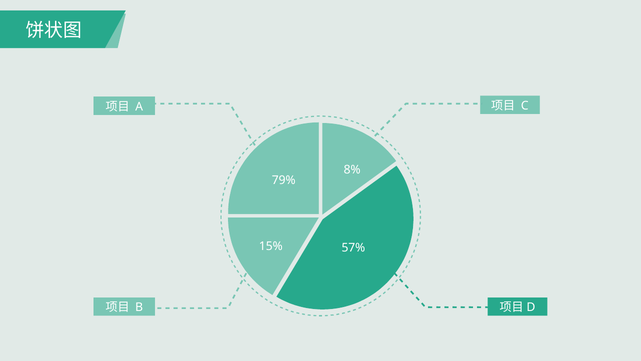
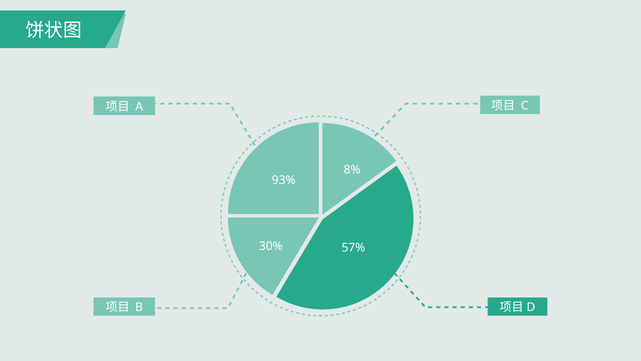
79%: 79% -> 93%
15%: 15% -> 30%
